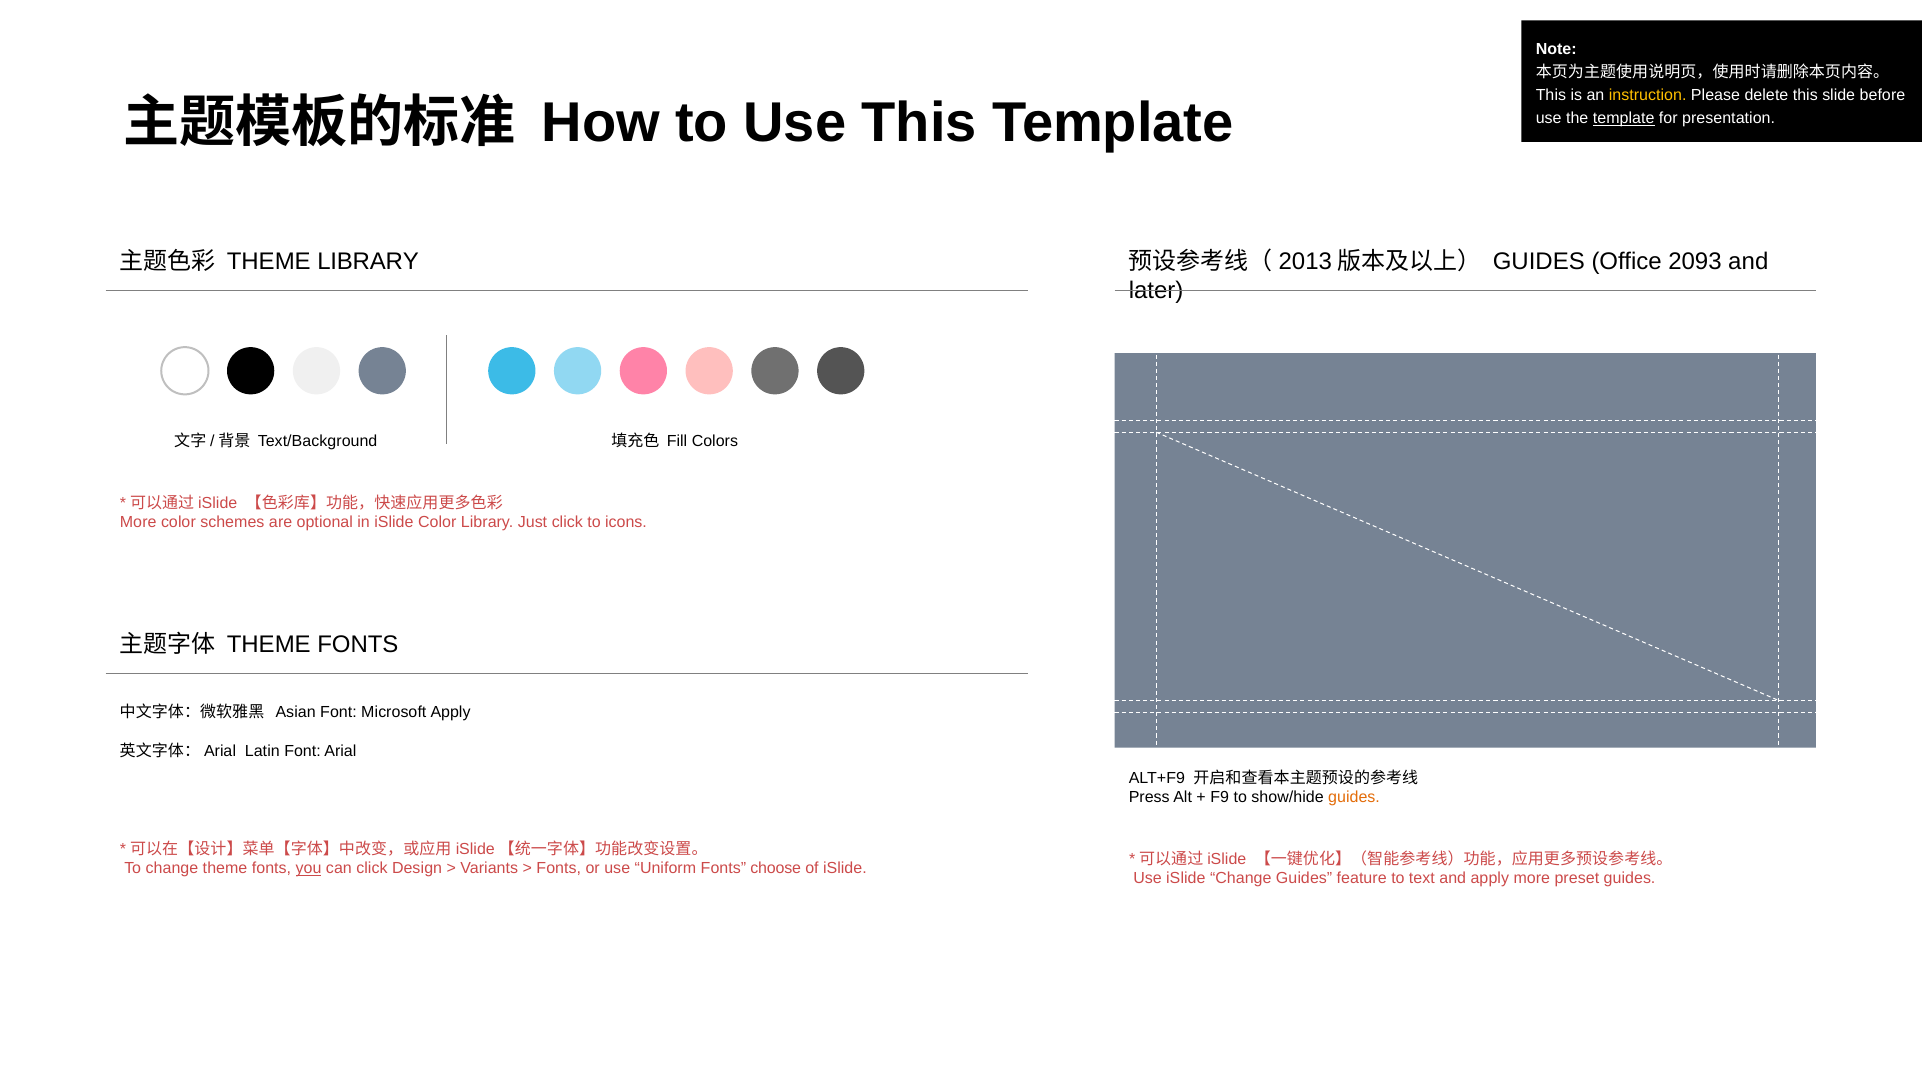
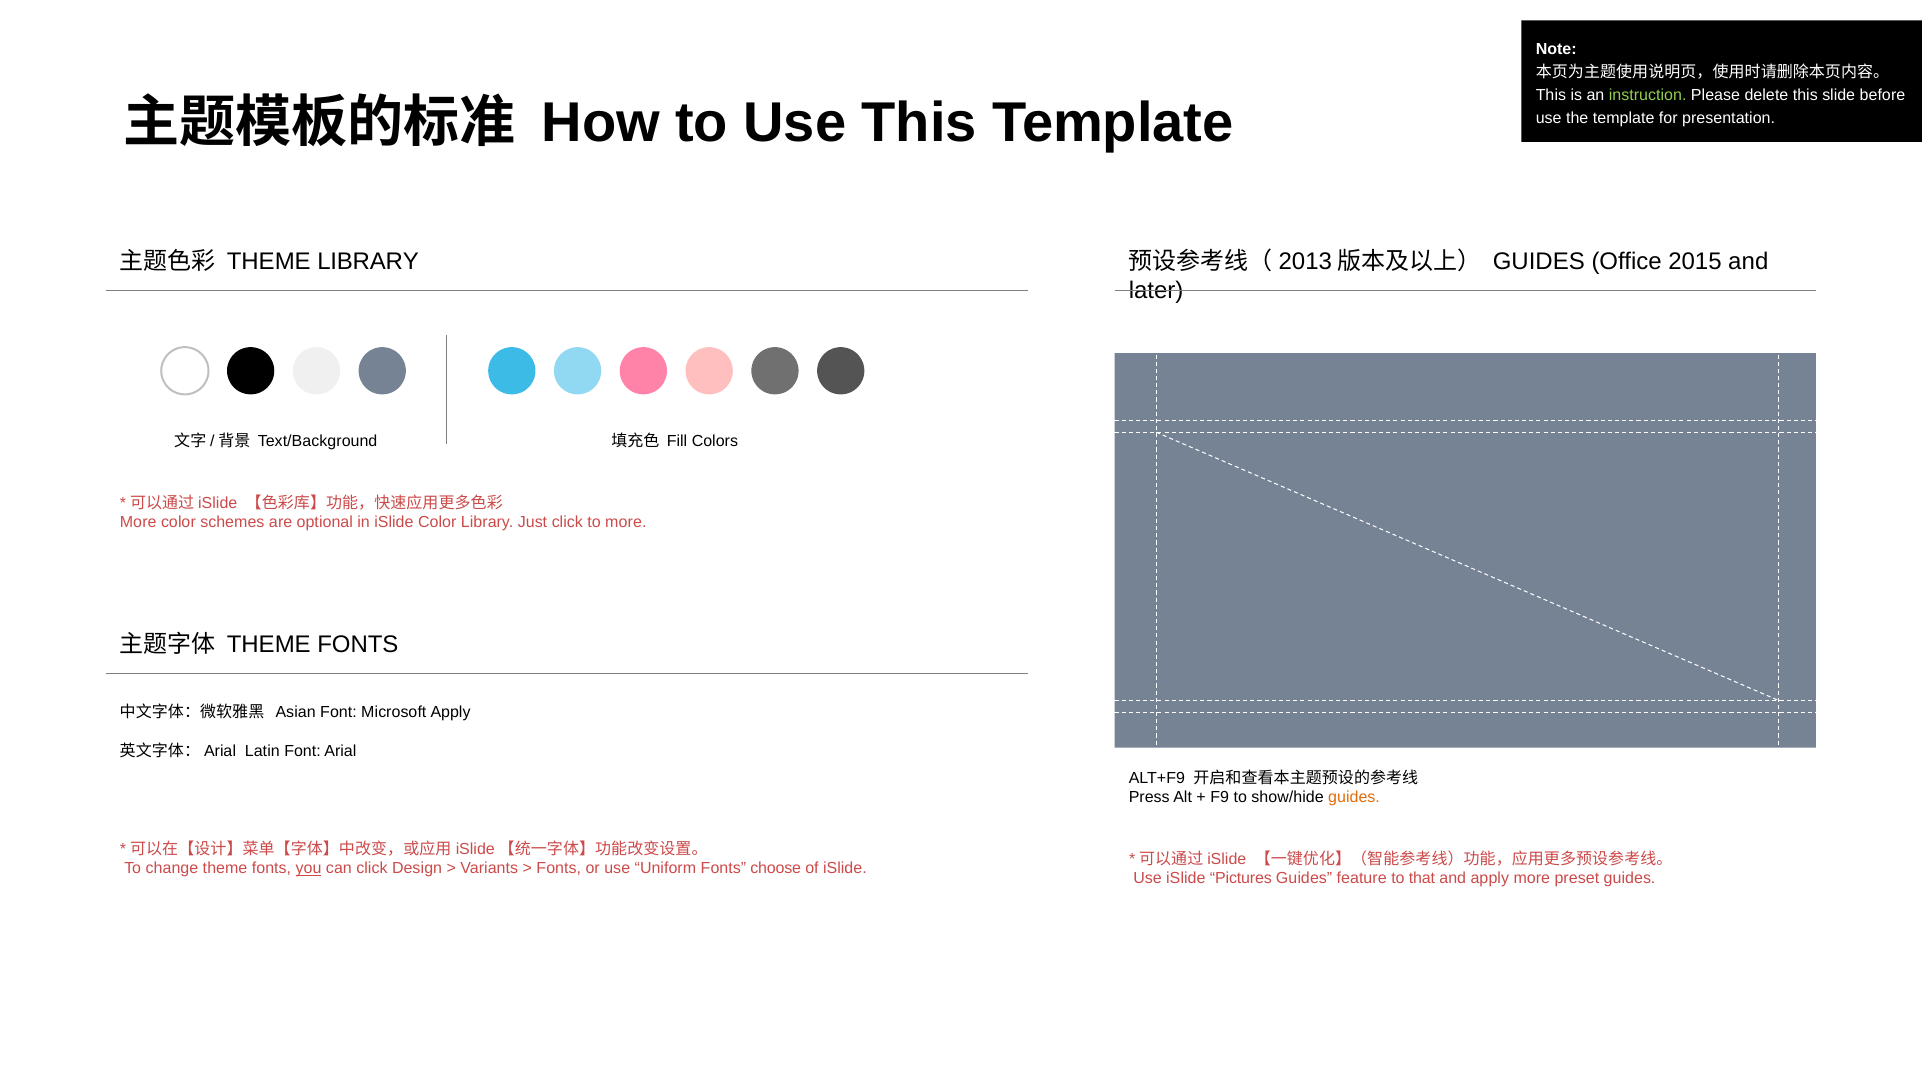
instruction colour: yellow -> light green
template at (1624, 119) underline: present -> none
2093: 2093 -> 2015
to icons: icons -> more
iSlide Change: Change -> Pictures
text: text -> that
